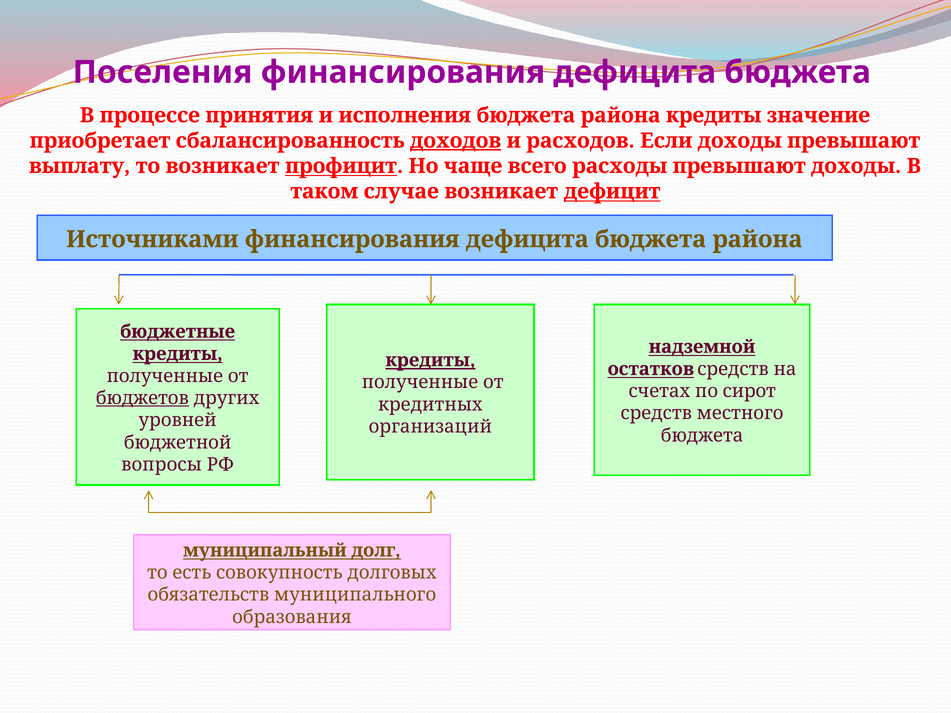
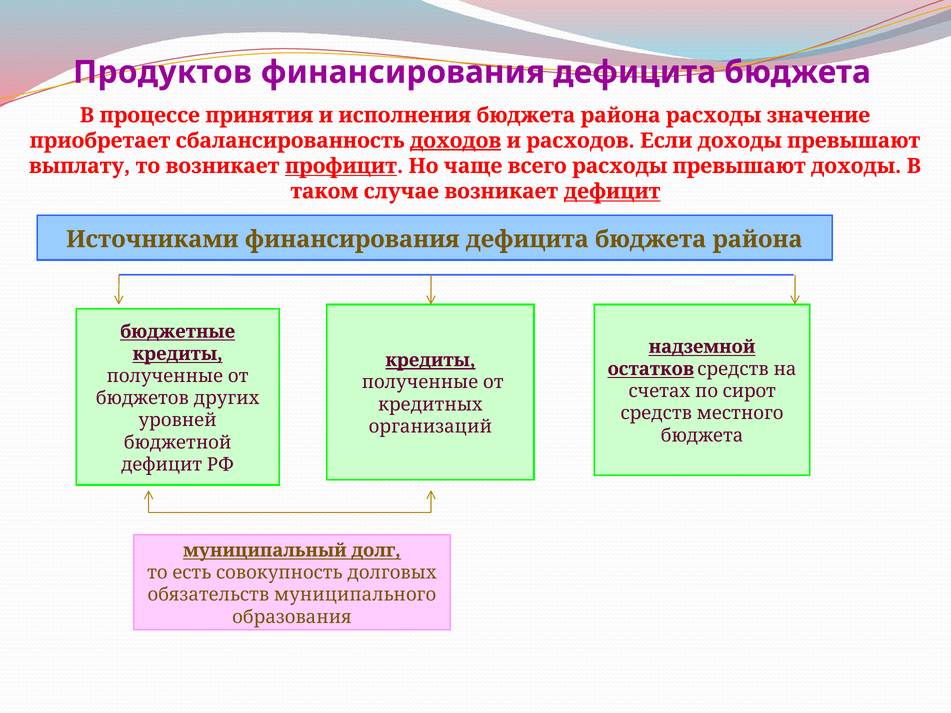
Поселения: Поселения -> Продуктов
района кредиты: кредиты -> расходы
бюджетов underline: present -> none
вопросы at (162, 465): вопросы -> дефицит
